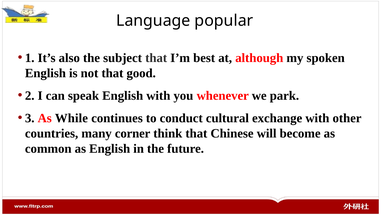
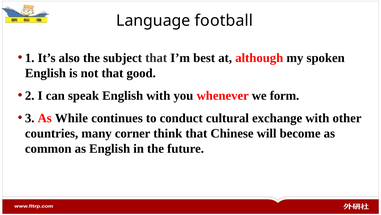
popular: popular -> football
park: park -> form
